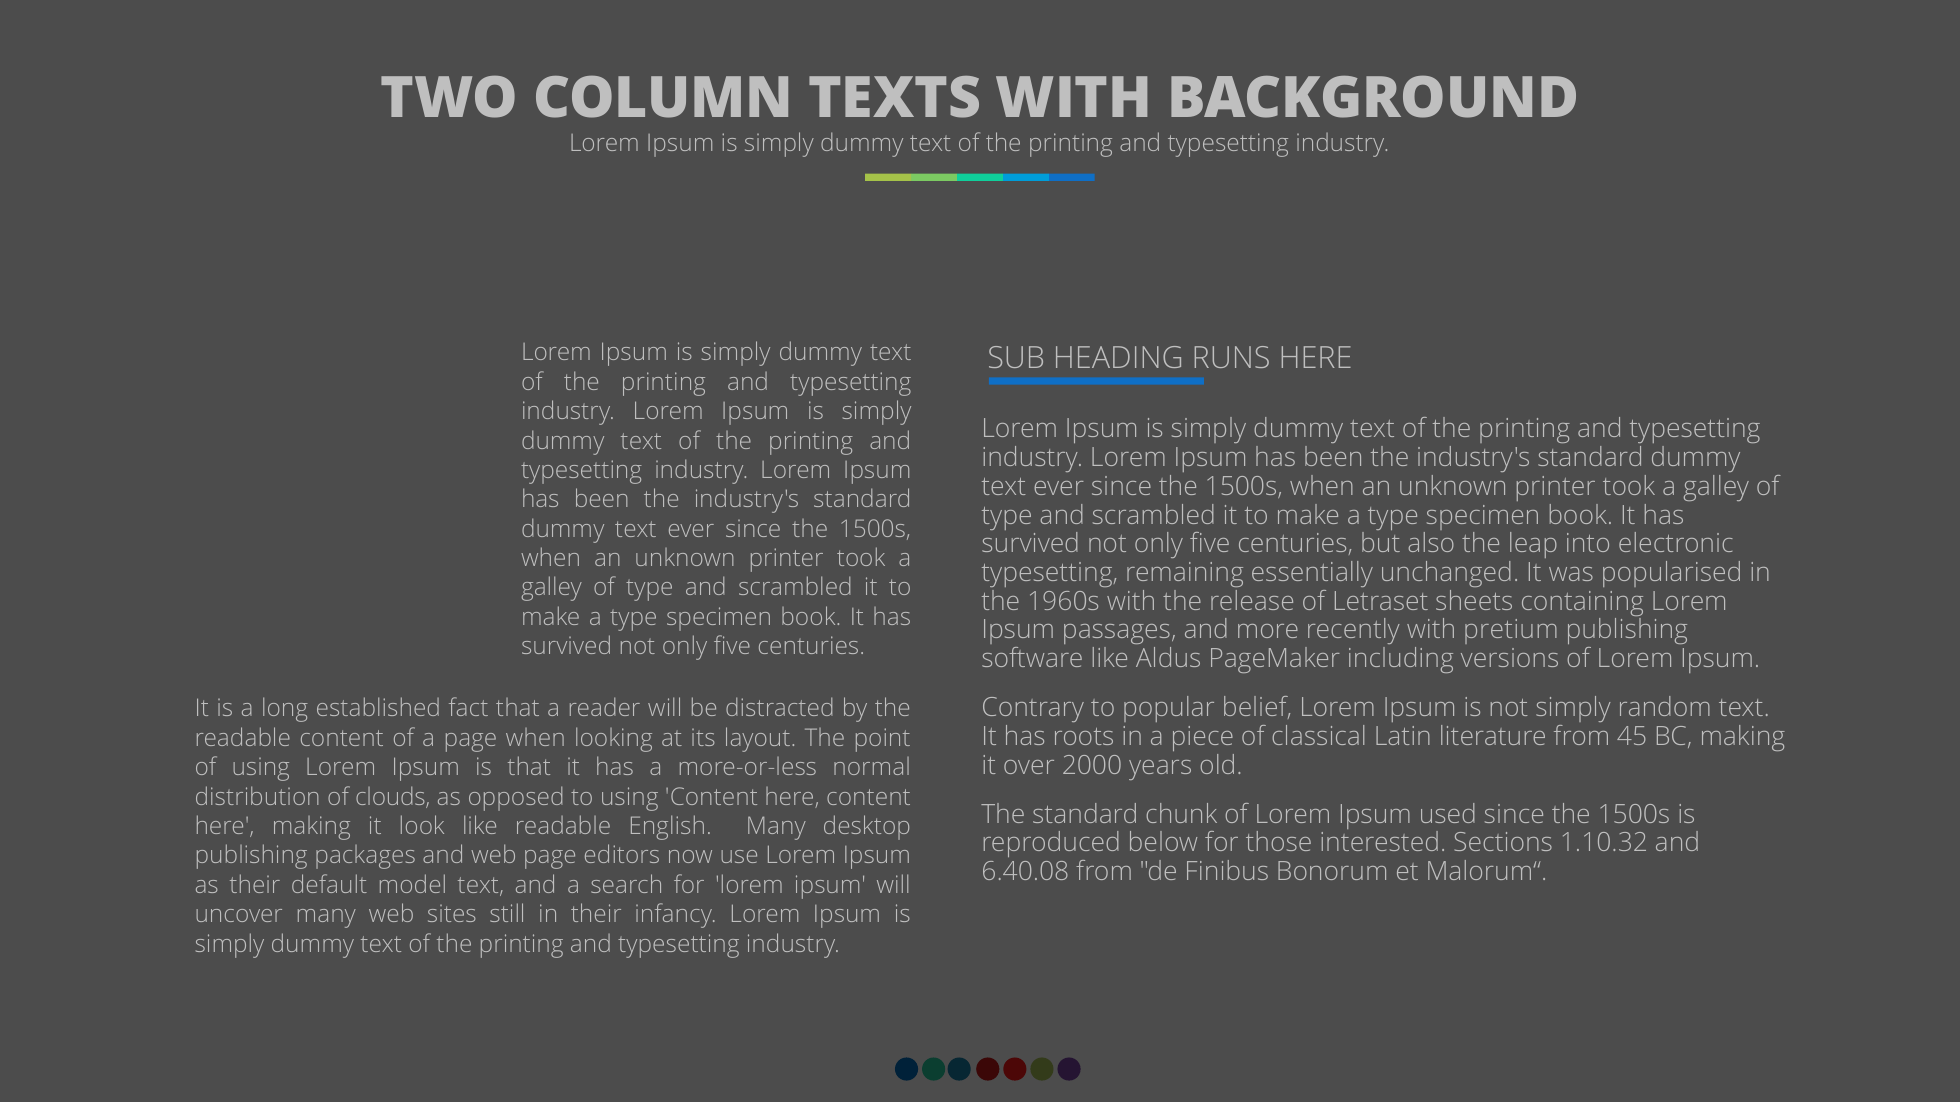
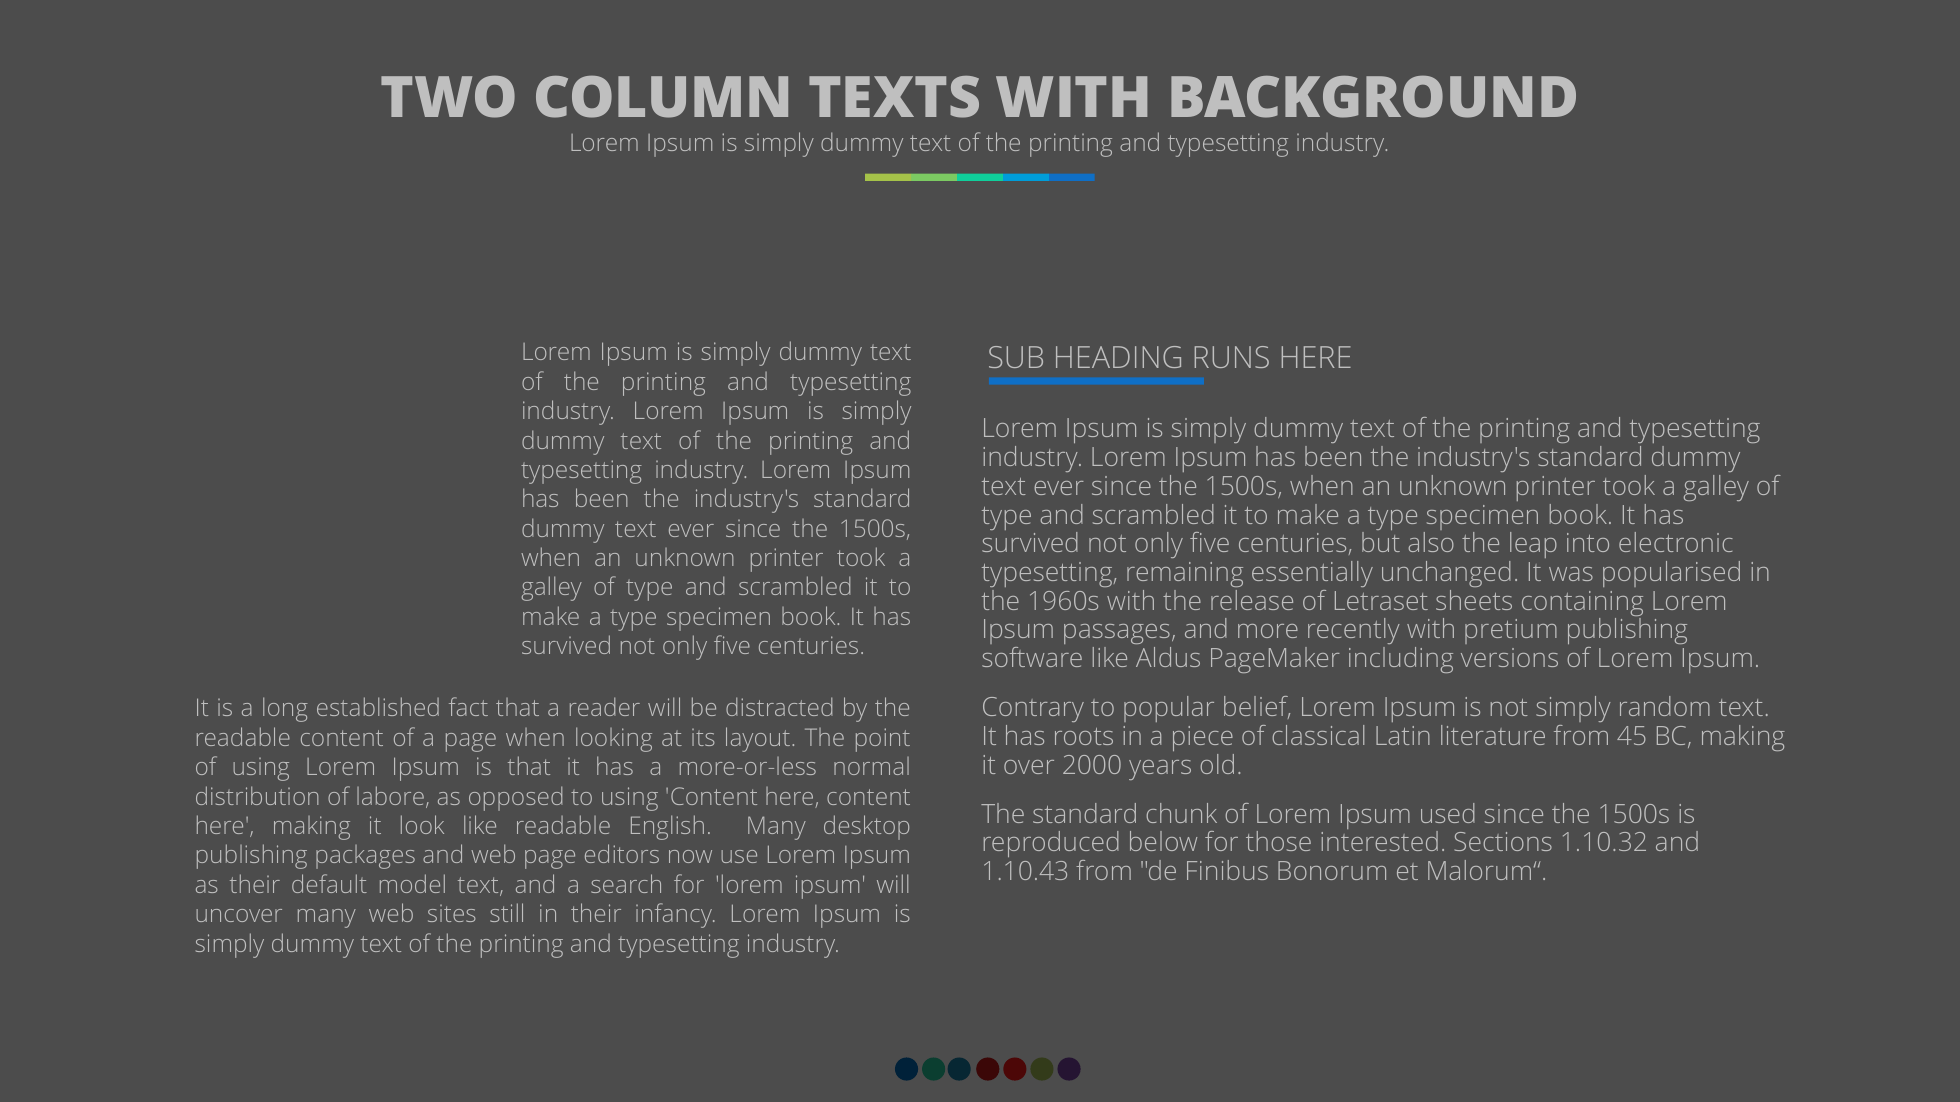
clouds: clouds -> labore
6.40.08: 6.40.08 -> 1.10.43
